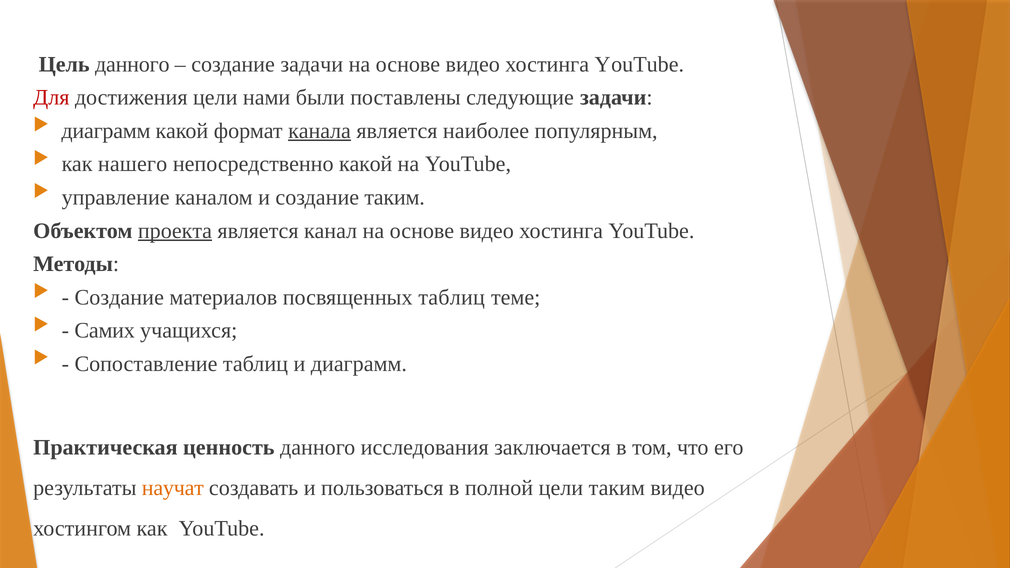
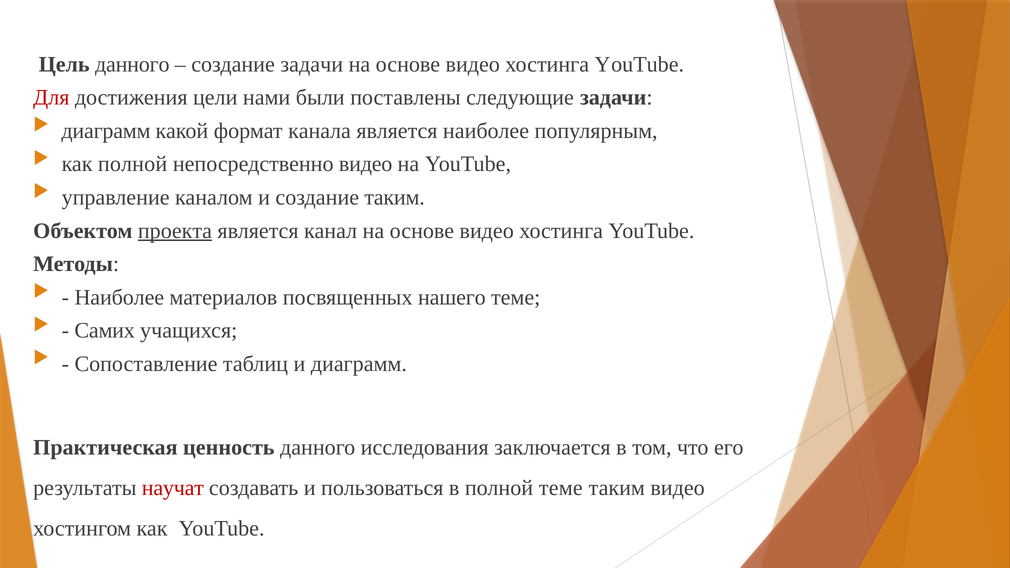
канала underline: present -> none
как нашего: нашего -> полной
непосредственно какой: какой -> видео
Создание at (119, 297): Создание -> Наиболее
посвященных таблиц: таблиц -> нашего
научат colour: orange -> red
полной цели: цели -> теме
